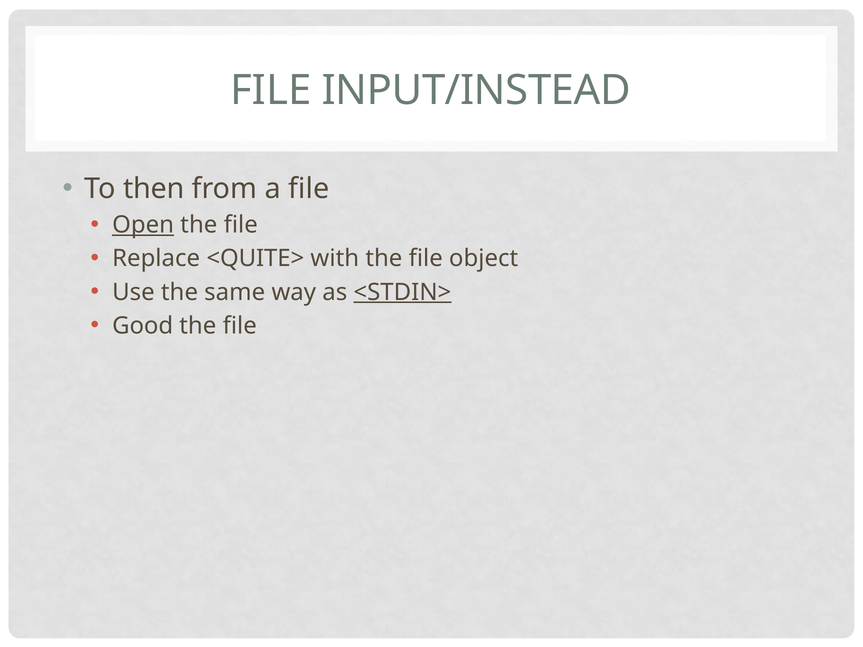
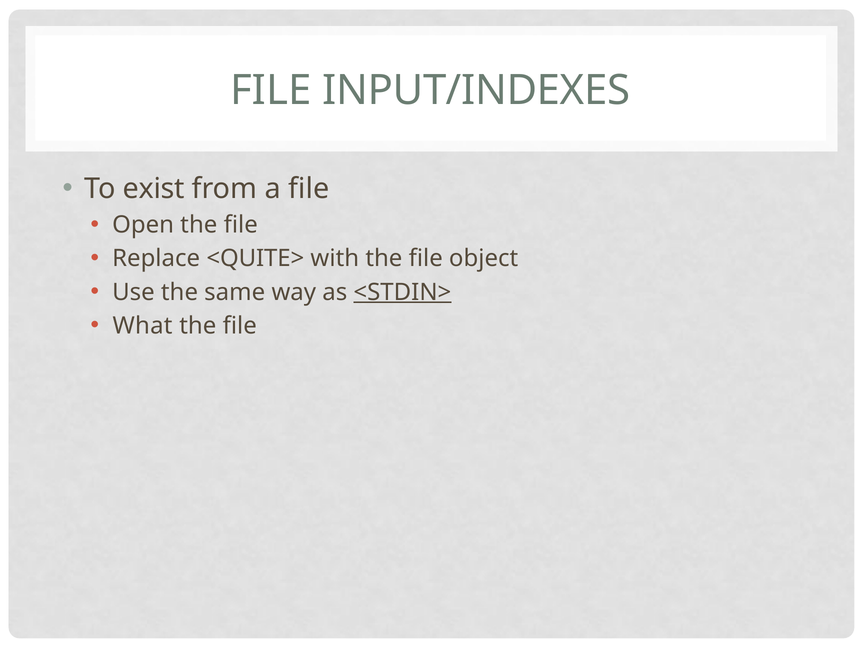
INPUT/INSTEAD: INPUT/INSTEAD -> INPUT/INDEXES
then: then -> exist
Open underline: present -> none
Good: Good -> What
